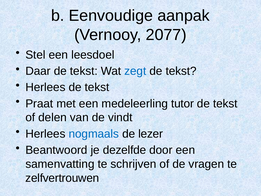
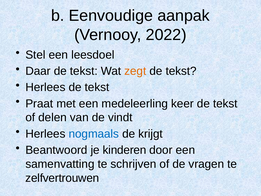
2077: 2077 -> 2022
zegt colour: blue -> orange
tutor: tutor -> keer
lezer: lezer -> krijgt
dezelfde: dezelfde -> kinderen
